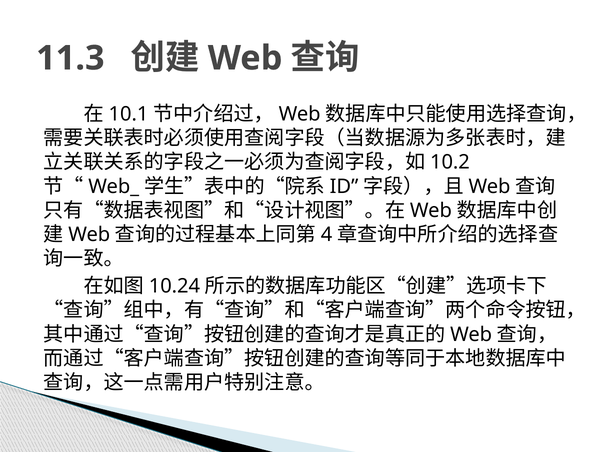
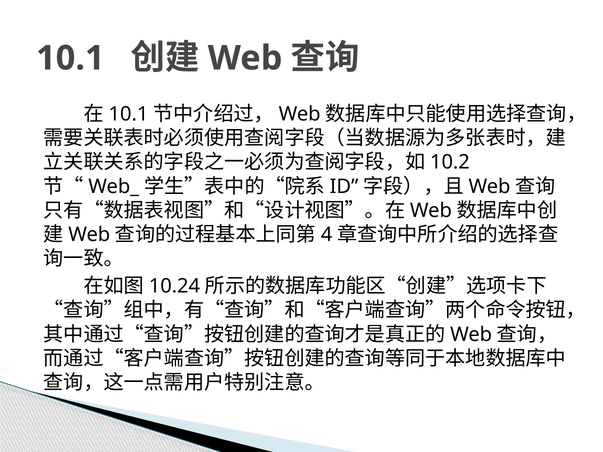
11.3 at (70, 58): 11.3 -> 10.1
